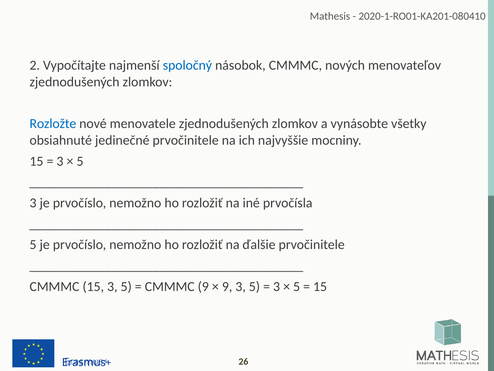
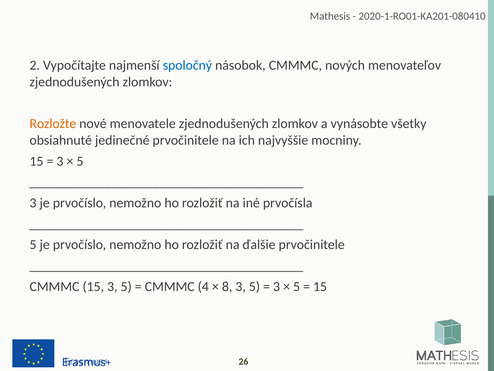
Rozložte colour: blue -> orange
CMMMC 9: 9 -> 4
9 at (227, 286): 9 -> 8
